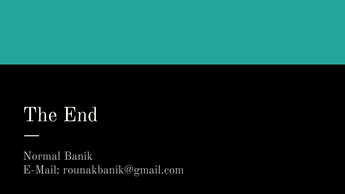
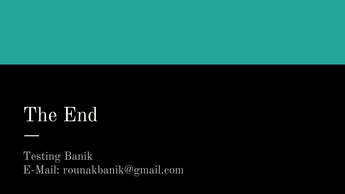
Normal: Normal -> Testing
